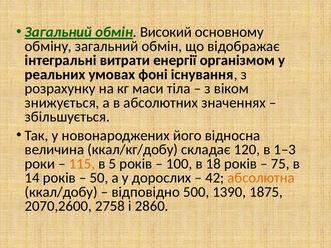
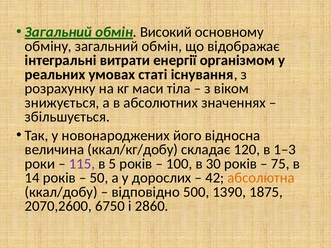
фоні: фоні -> статі
115 colour: orange -> purple
18: 18 -> 30
2758: 2758 -> 6750
